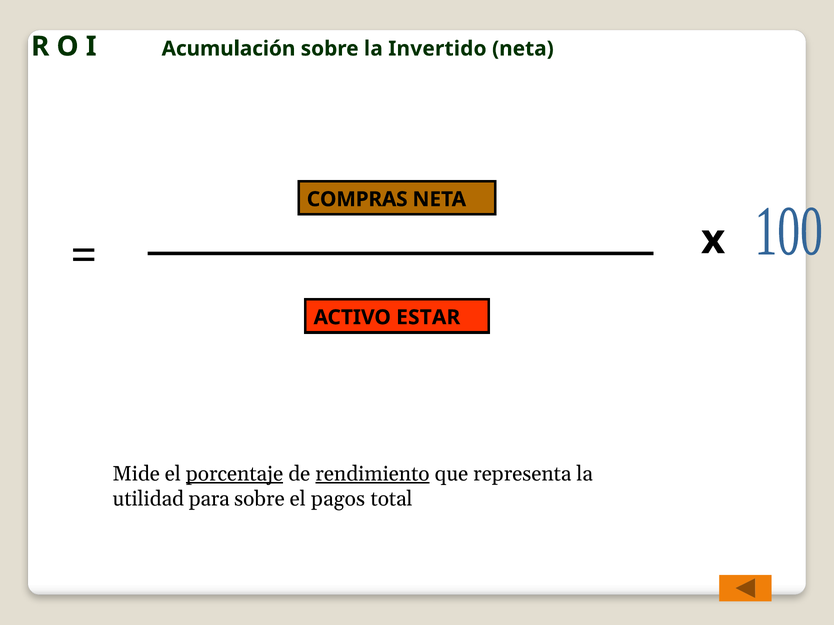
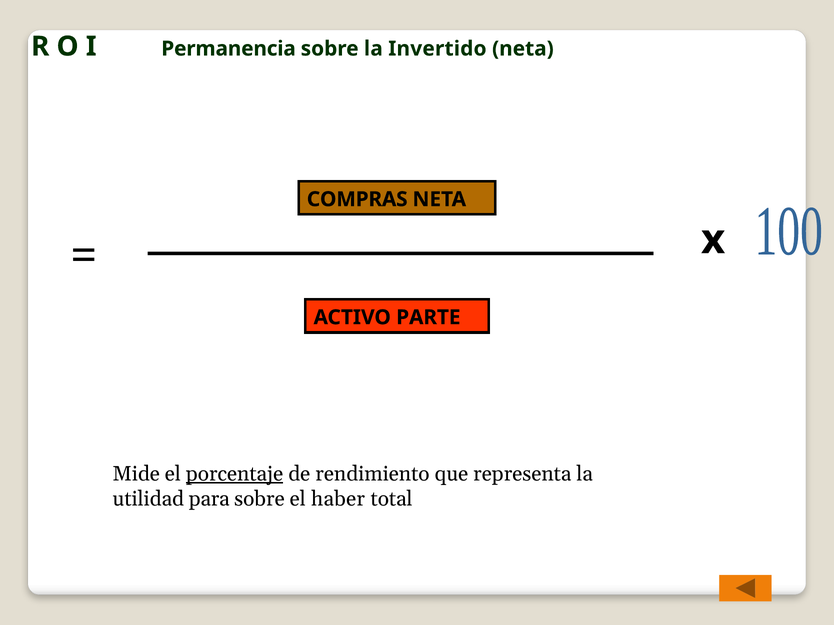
Acumulación: Acumulación -> Permanencia
ESTAR: ESTAR -> PARTE
rendimiento underline: present -> none
pagos: pagos -> haber
